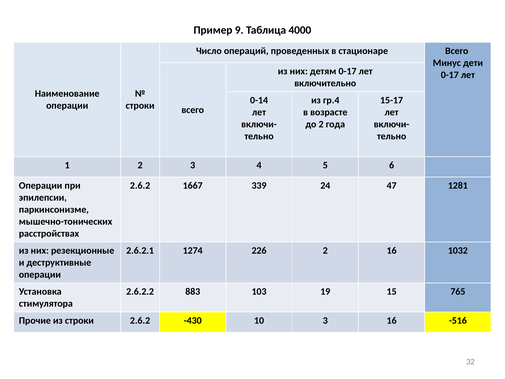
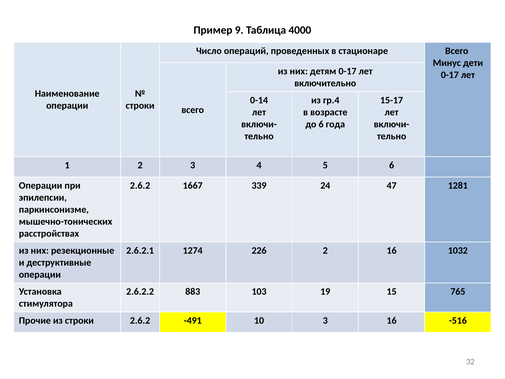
до 2: 2 -> 6
-430: -430 -> -491
